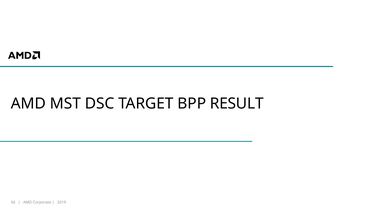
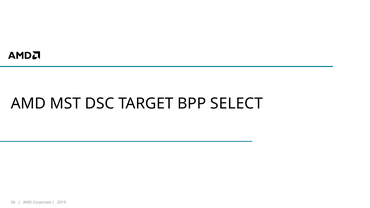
RESULT: RESULT -> SELECT
